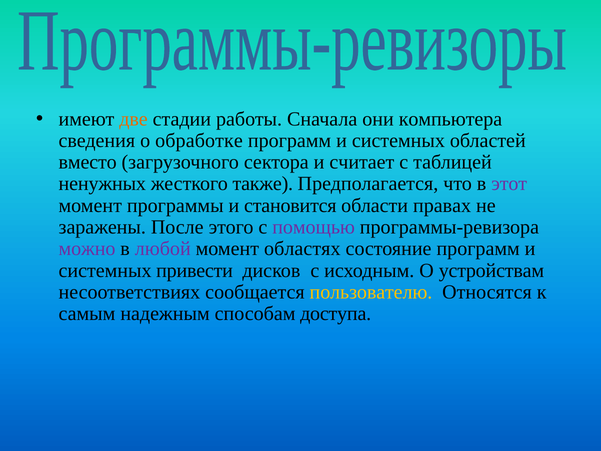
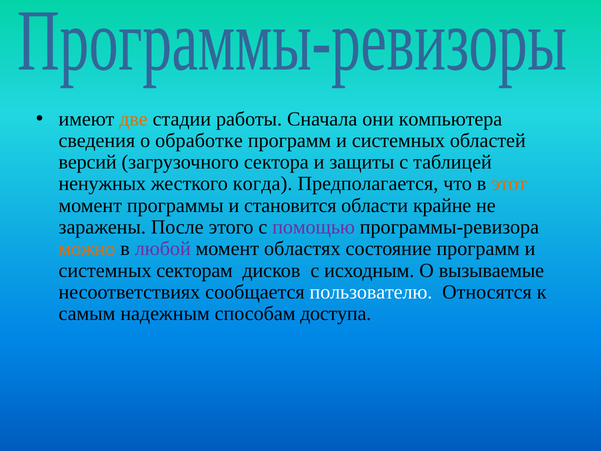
вместо: вместо -> версий
считает: считает -> защиты
также: также -> когда
этот colour: purple -> orange
правах: правах -> крайне
можно colour: purple -> orange
привести: привести -> секторам
устройствам: устройствам -> вызываемые
пользователю colour: yellow -> white
